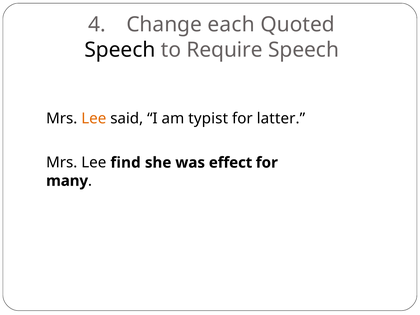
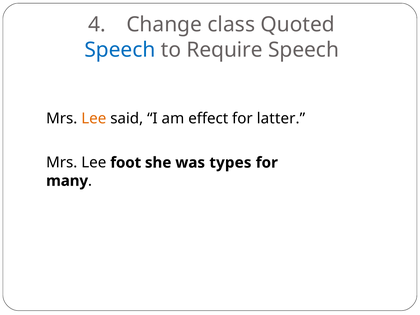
each: each -> class
Speech at (120, 50) colour: black -> blue
typist: typist -> effect
find: find -> foot
effect: effect -> types
